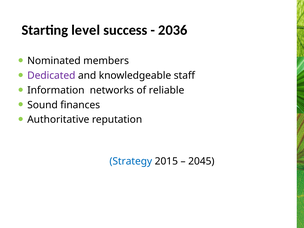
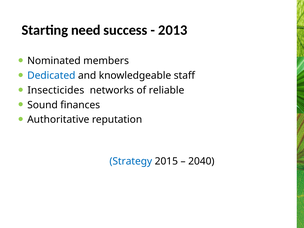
level: level -> need
2036: 2036 -> 2013
Dedicated colour: purple -> blue
Information: Information -> Insecticides
2045: 2045 -> 2040
